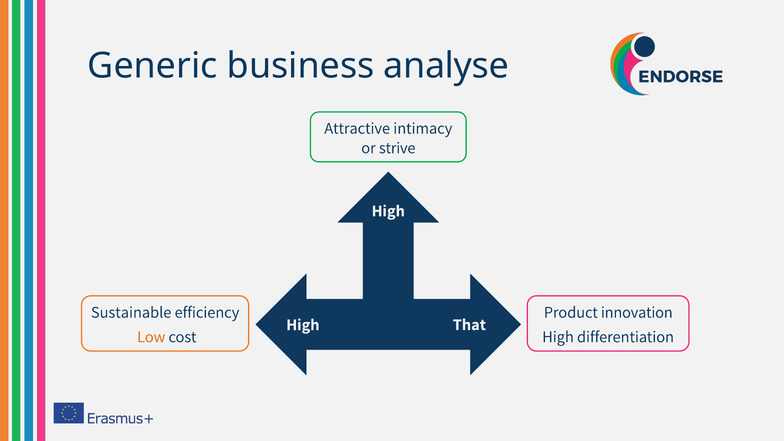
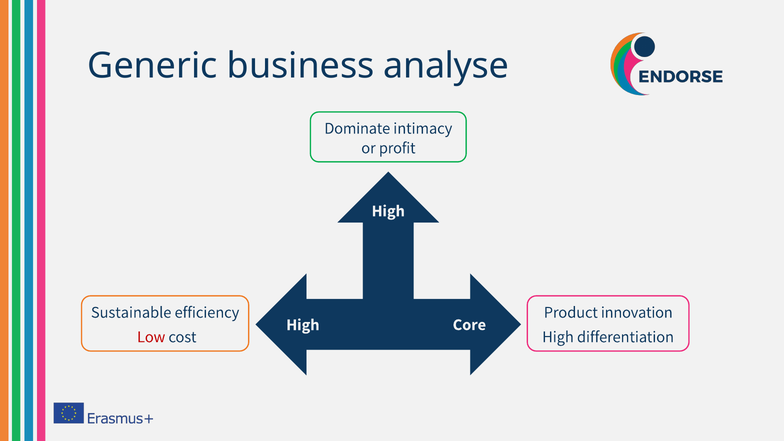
Attractive: Attractive -> Dominate
strive: strive -> profit
That: That -> Core
Low colour: orange -> red
